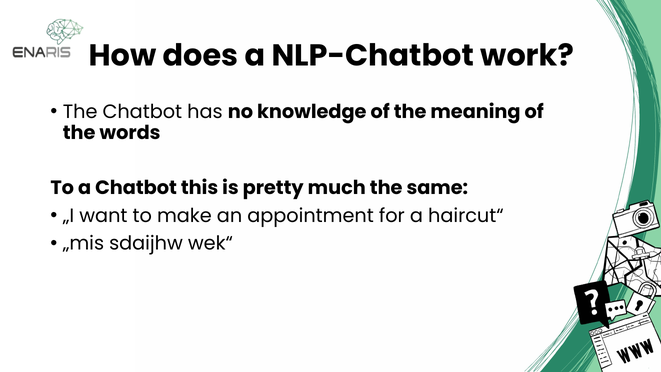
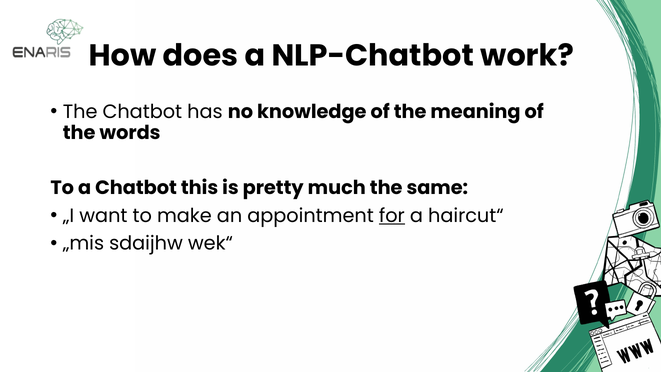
for underline: none -> present
